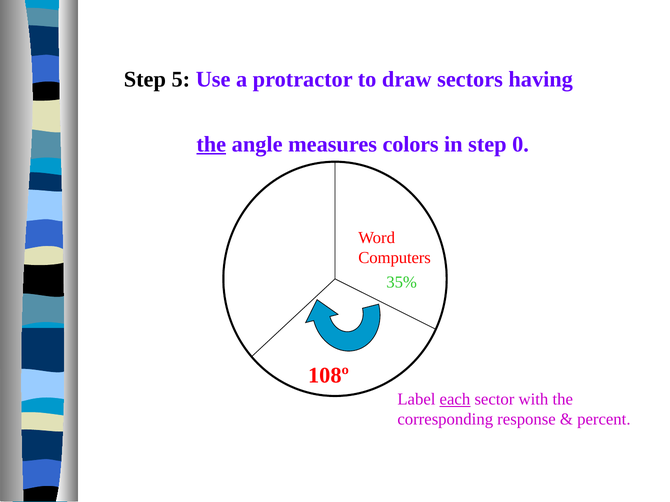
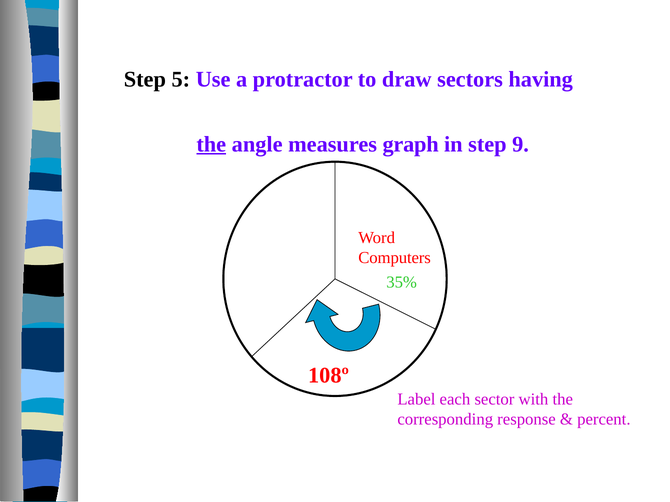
colors: colors -> graph
0: 0 -> 9
each underline: present -> none
